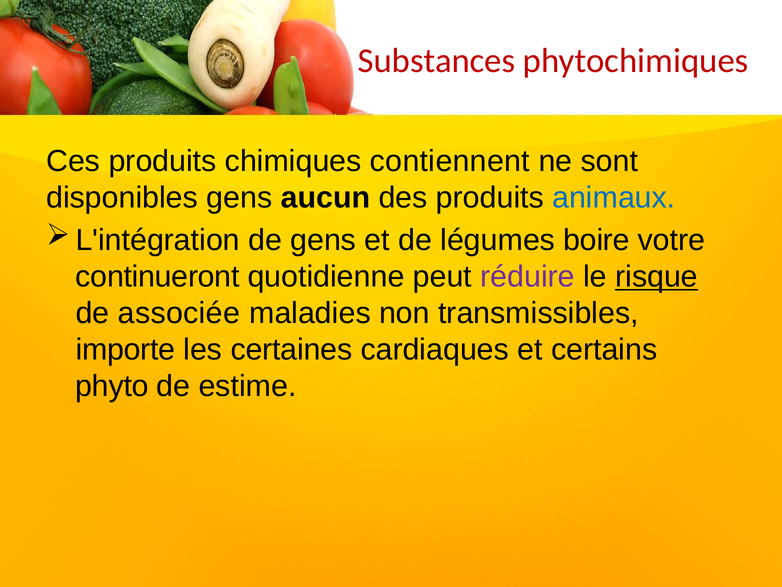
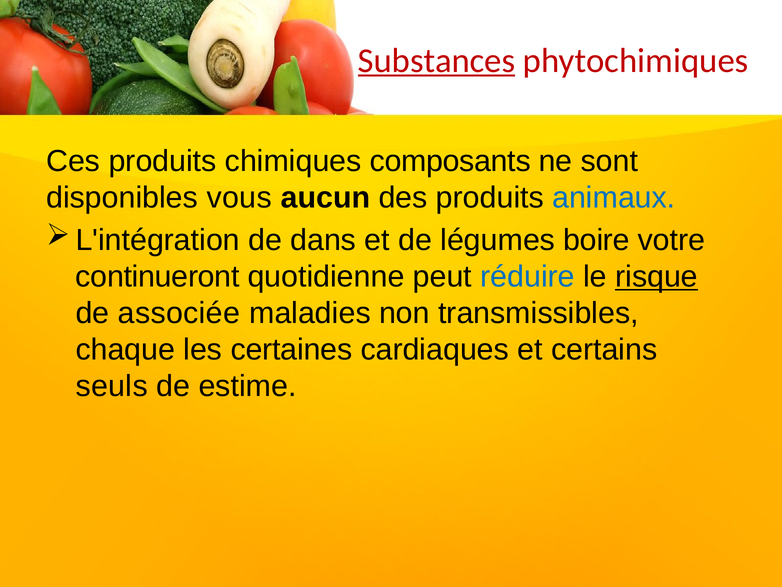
Substances underline: none -> present
contiennent: contiennent -> composants
disponibles gens: gens -> vous
de gens: gens -> dans
réduire colour: purple -> blue
importe: importe -> chaque
phyto: phyto -> seuls
